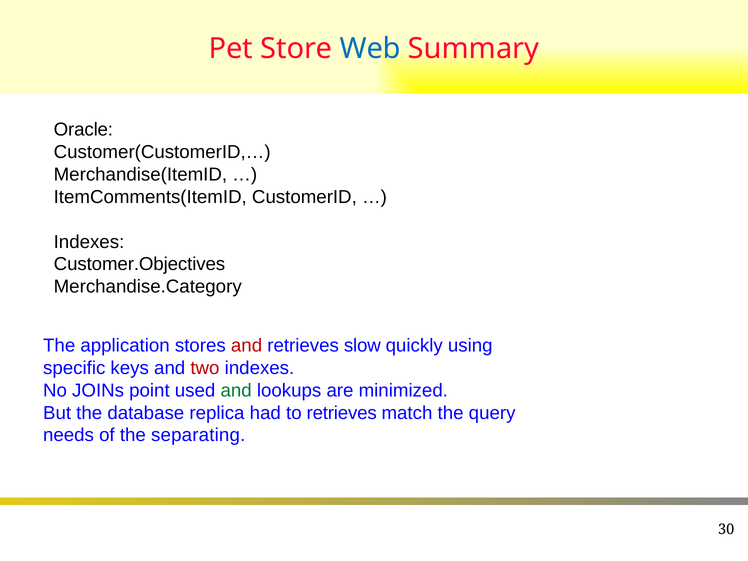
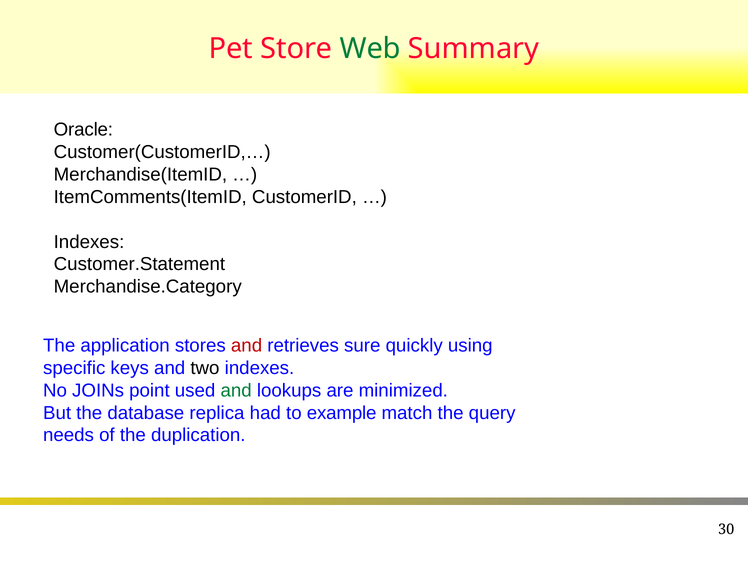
Web colour: blue -> green
Customer.Objectives: Customer.Objectives -> Customer.Statement
slow: slow -> sure
two colour: red -> black
to retrieves: retrieves -> example
separating: separating -> duplication
